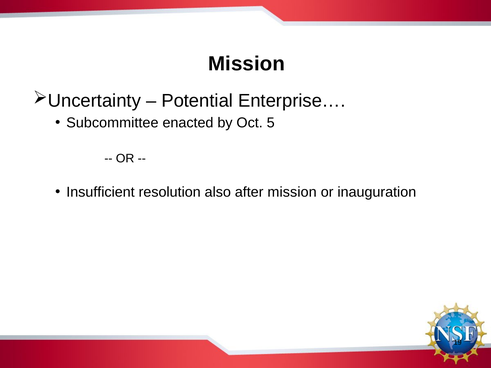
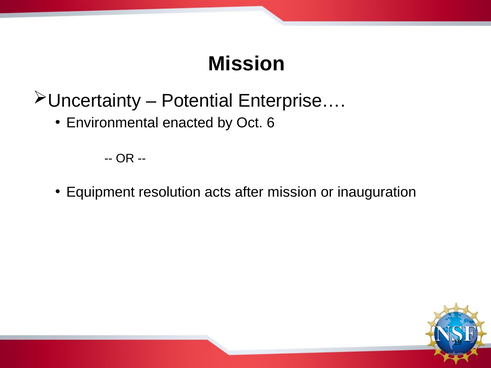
Subcommittee: Subcommittee -> Environmental
5: 5 -> 6
Insufficient: Insufficient -> Equipment
also: also -> acts
